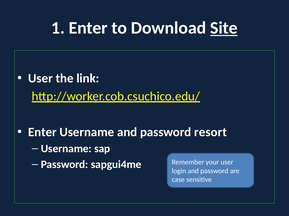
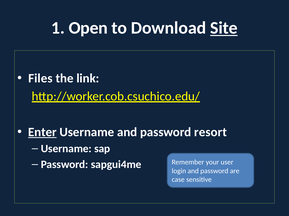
1 Enter: Enter -> Open
User at (40, 79): User -> Files
Enter at (42, 133) underline: none -> present
